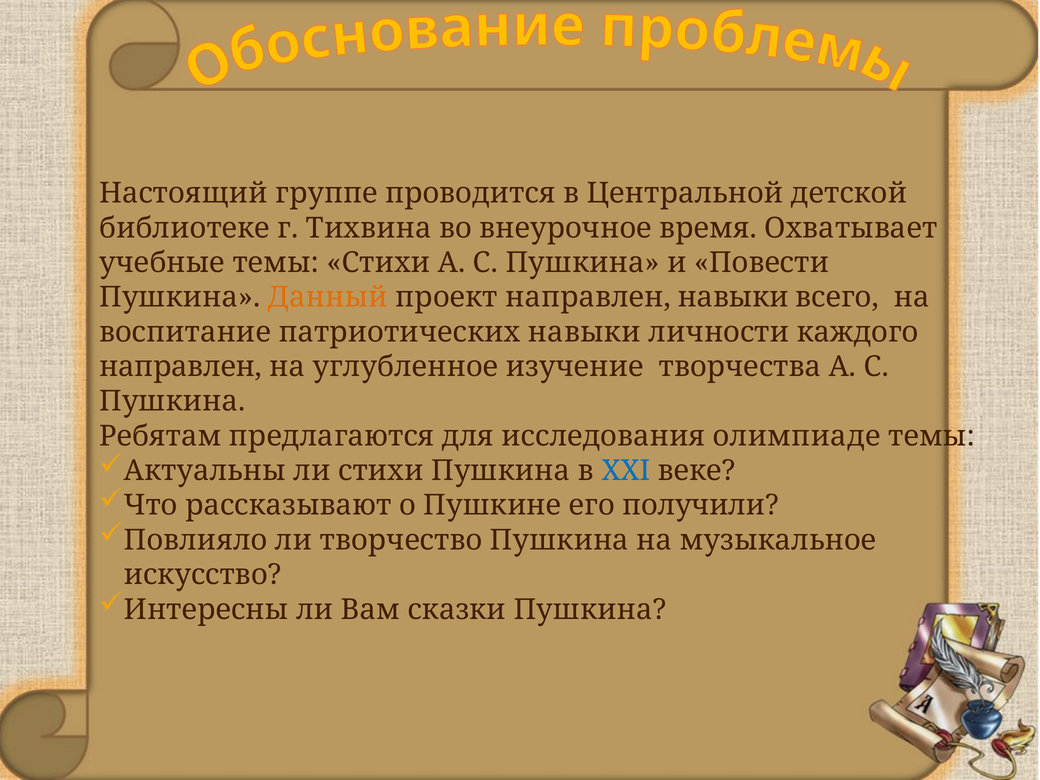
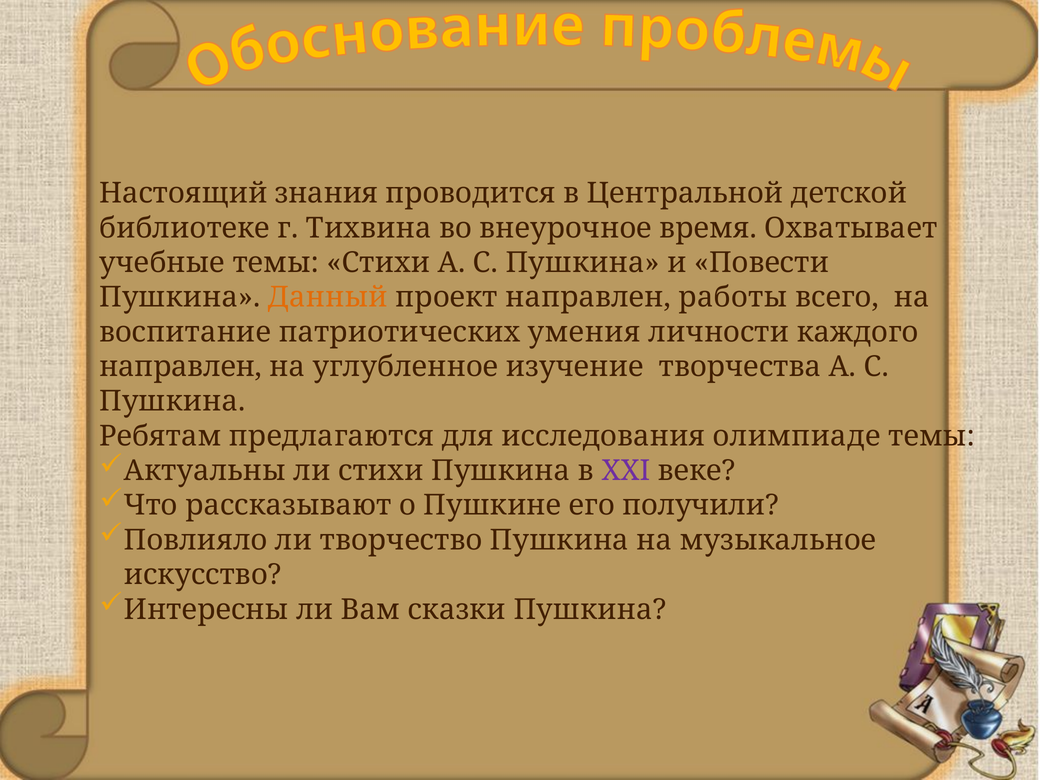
группе: группе -> знания
направлен навыки: навыки -> работы
патриотических навыки: навыки -> умения
XXI colour: blue -> purple
